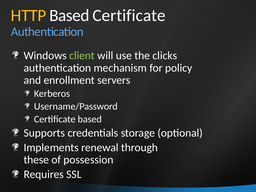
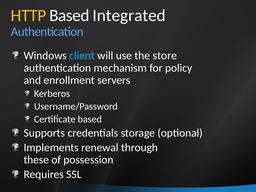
Based Certificate: Certificate -> Integrated
client colour: light green -> light blue
clicks: clicks -> store
